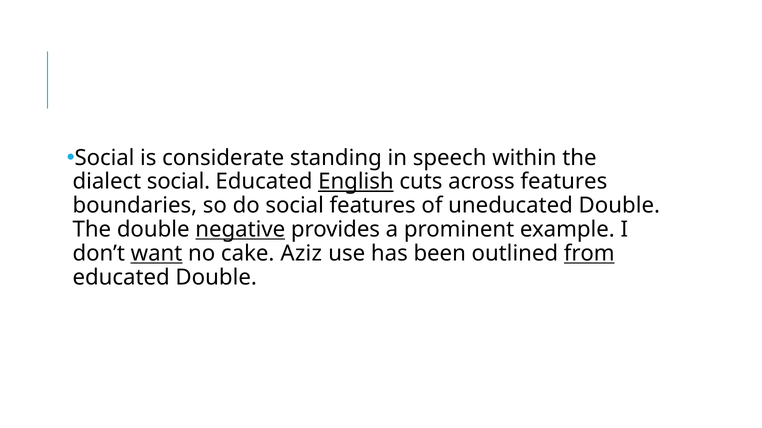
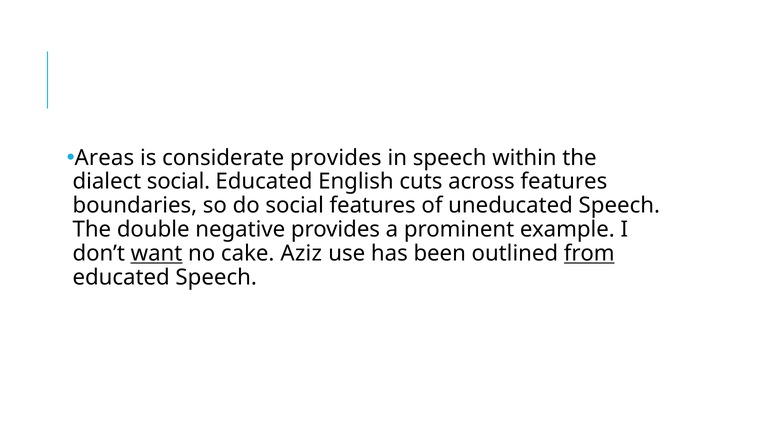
Social at (105, 158): Social -> Areas
considerate standing: standing -> provides
English underline: present -> none
uneducated Double: Double -> Speech
negative underline: present -> none
educated Double: Double -> Speech
